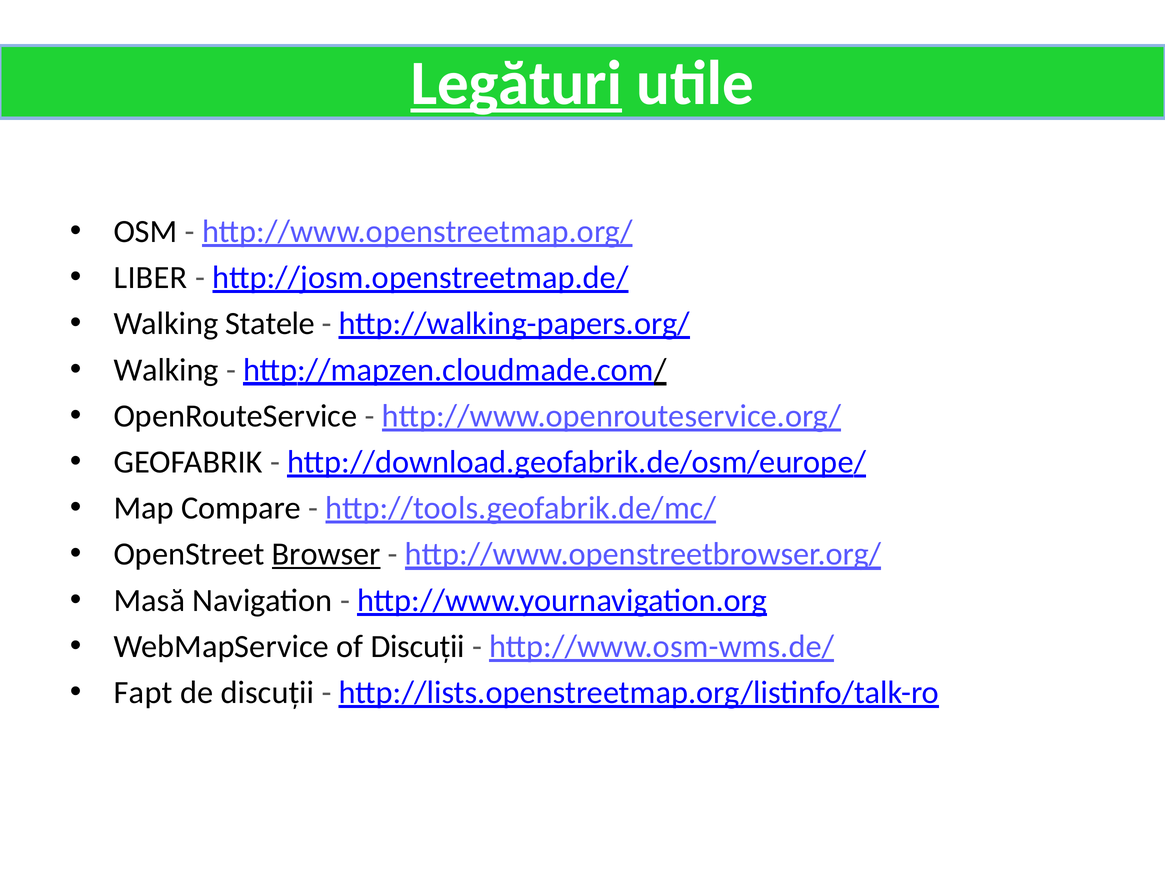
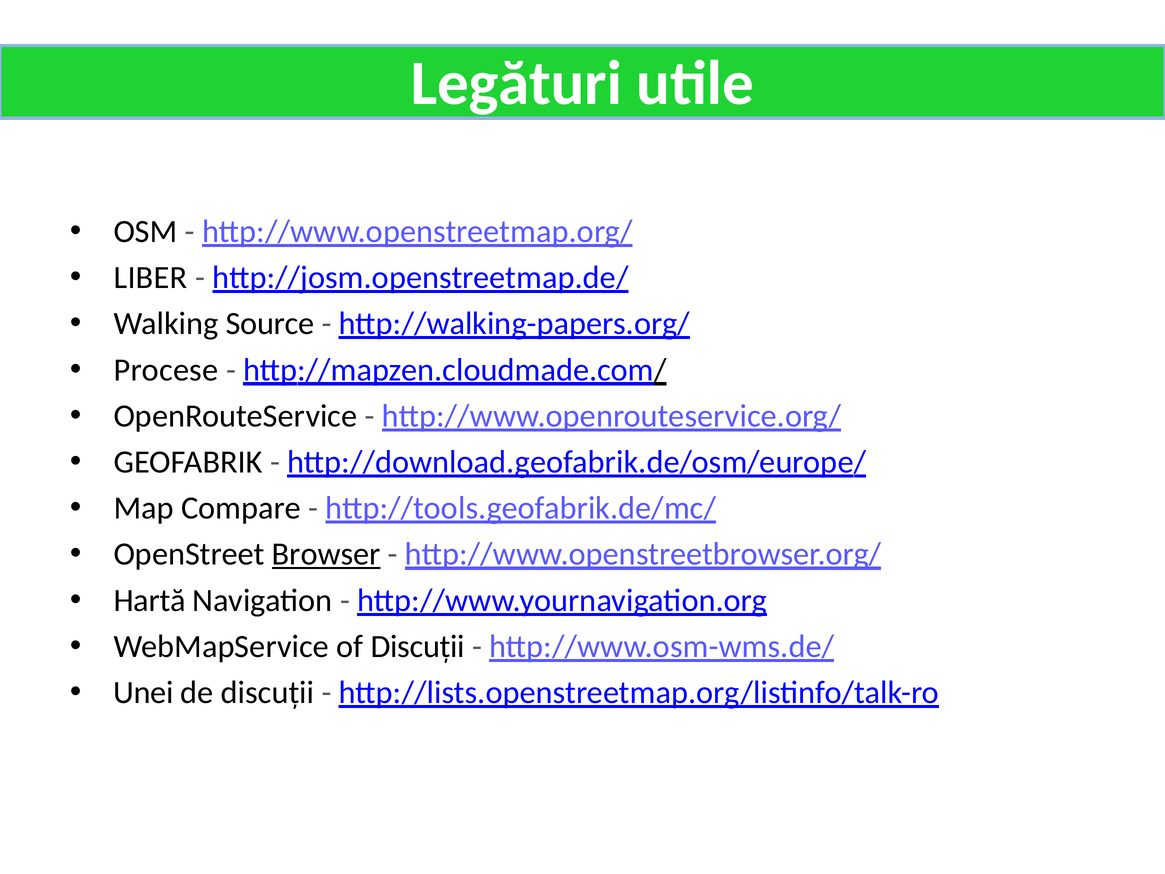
Legături underline: present -> none
Statele: Statele -> Source
Walking at (166, 370): Walking -> Procese
Masă: Masă -> Hartă
Fapt: Fapt -> Unei
